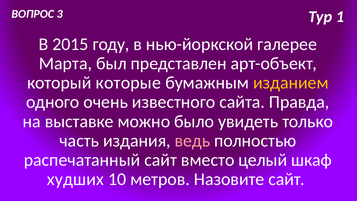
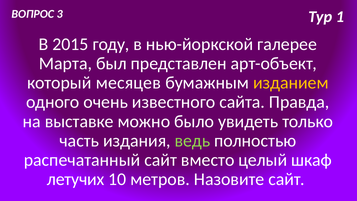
которые: которые -> месяцев
ведь colour: pink -> light green
худших: худших -> летучих
